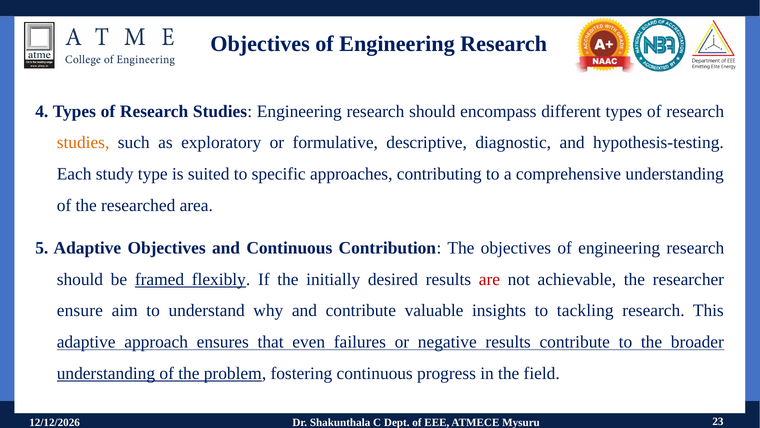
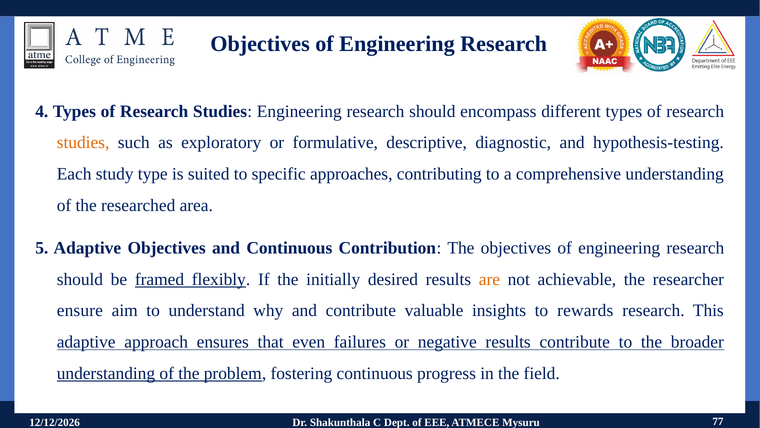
are colour: red -> orange
tackling: tackling -> rewards
23: 23 -> 77
